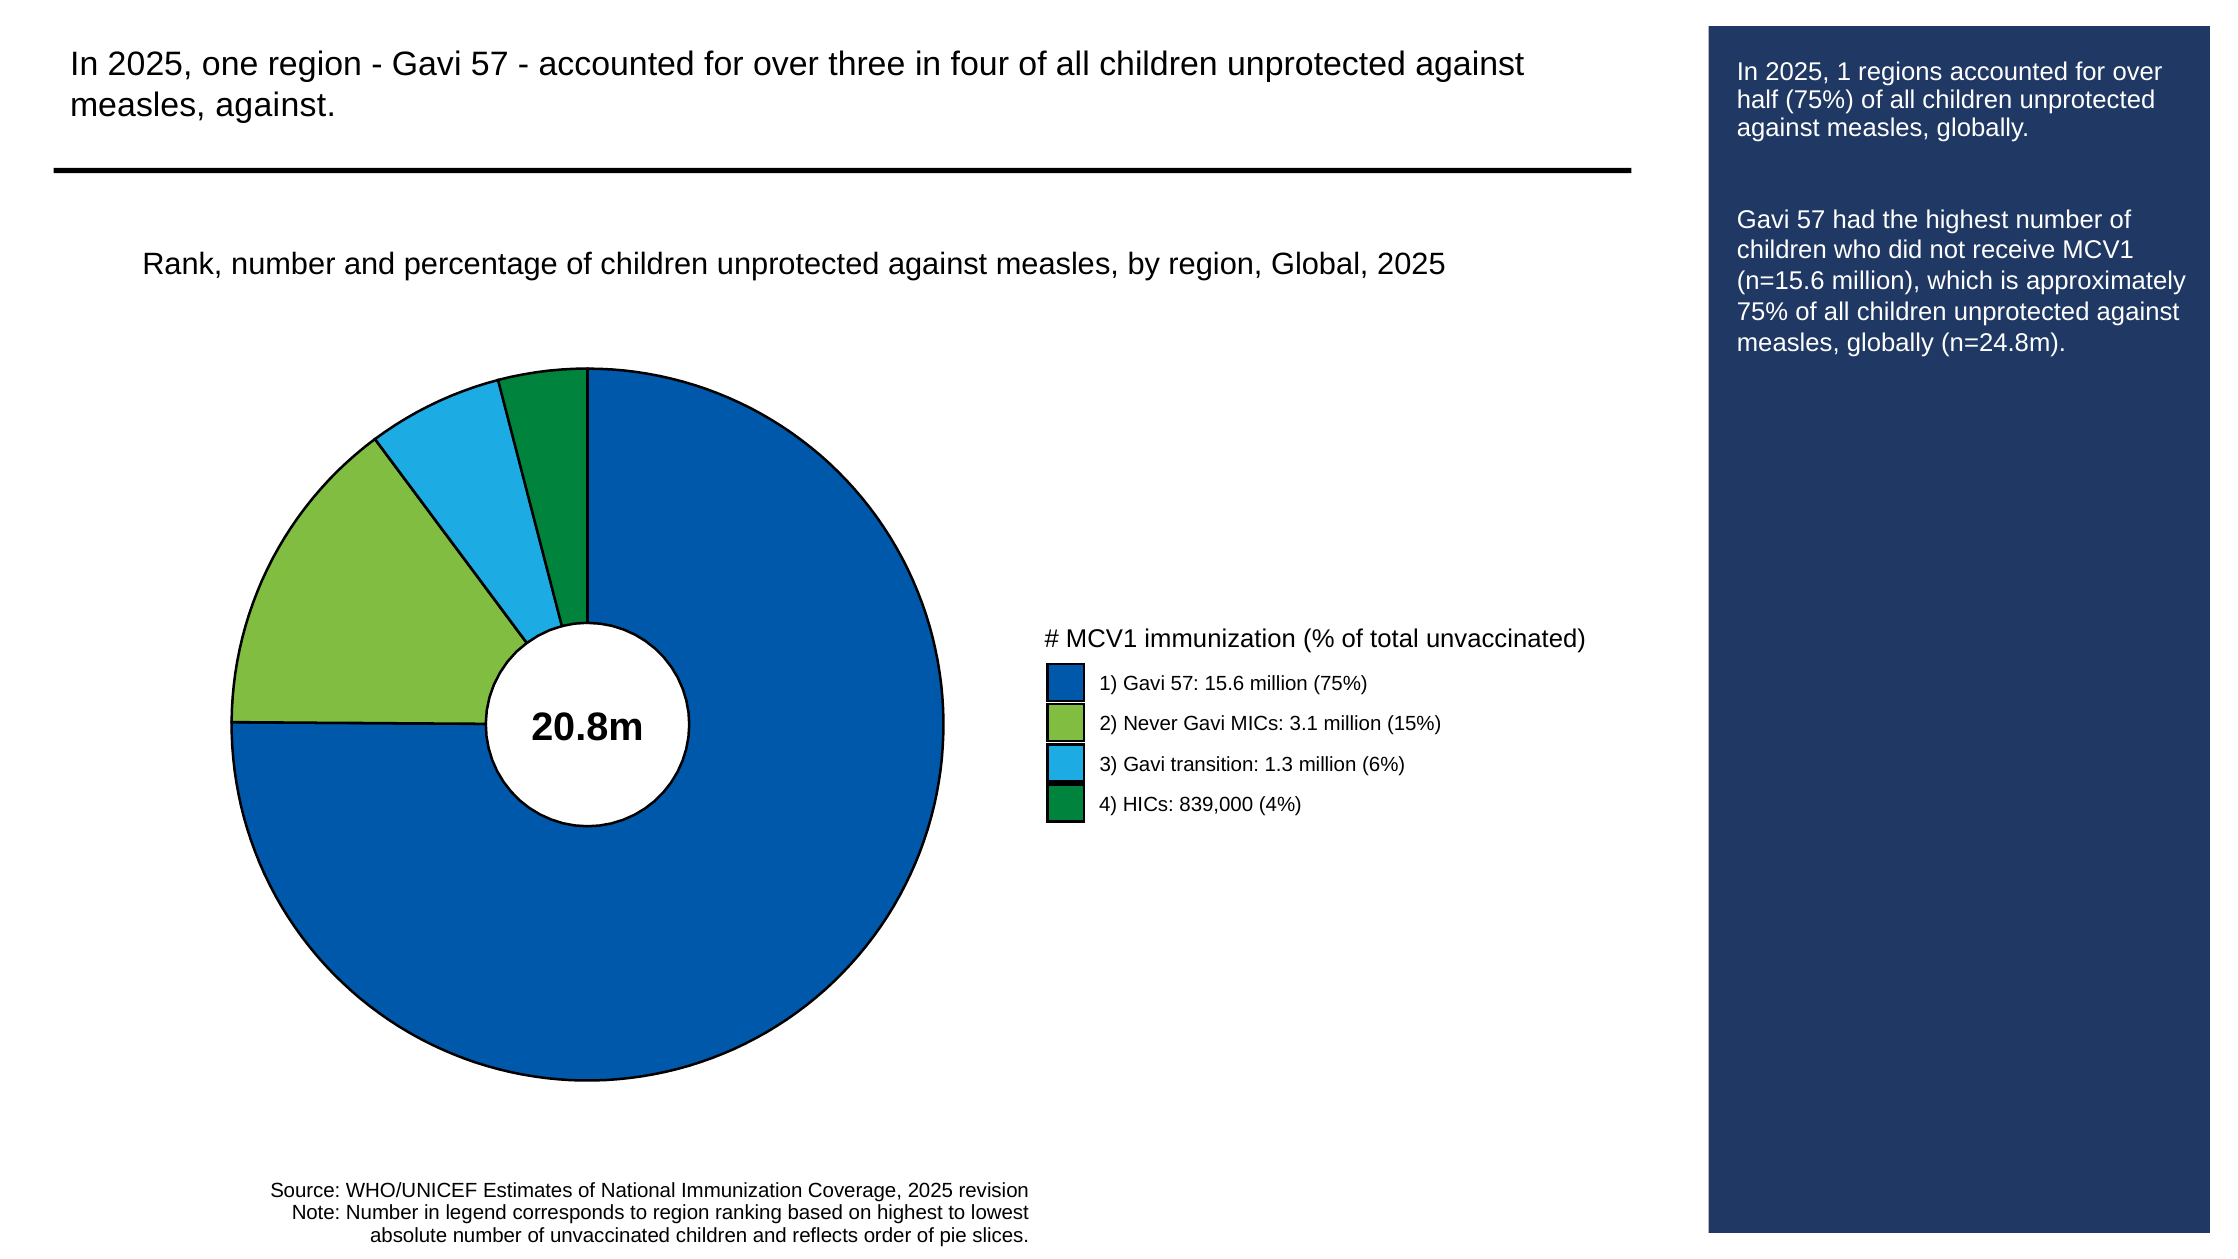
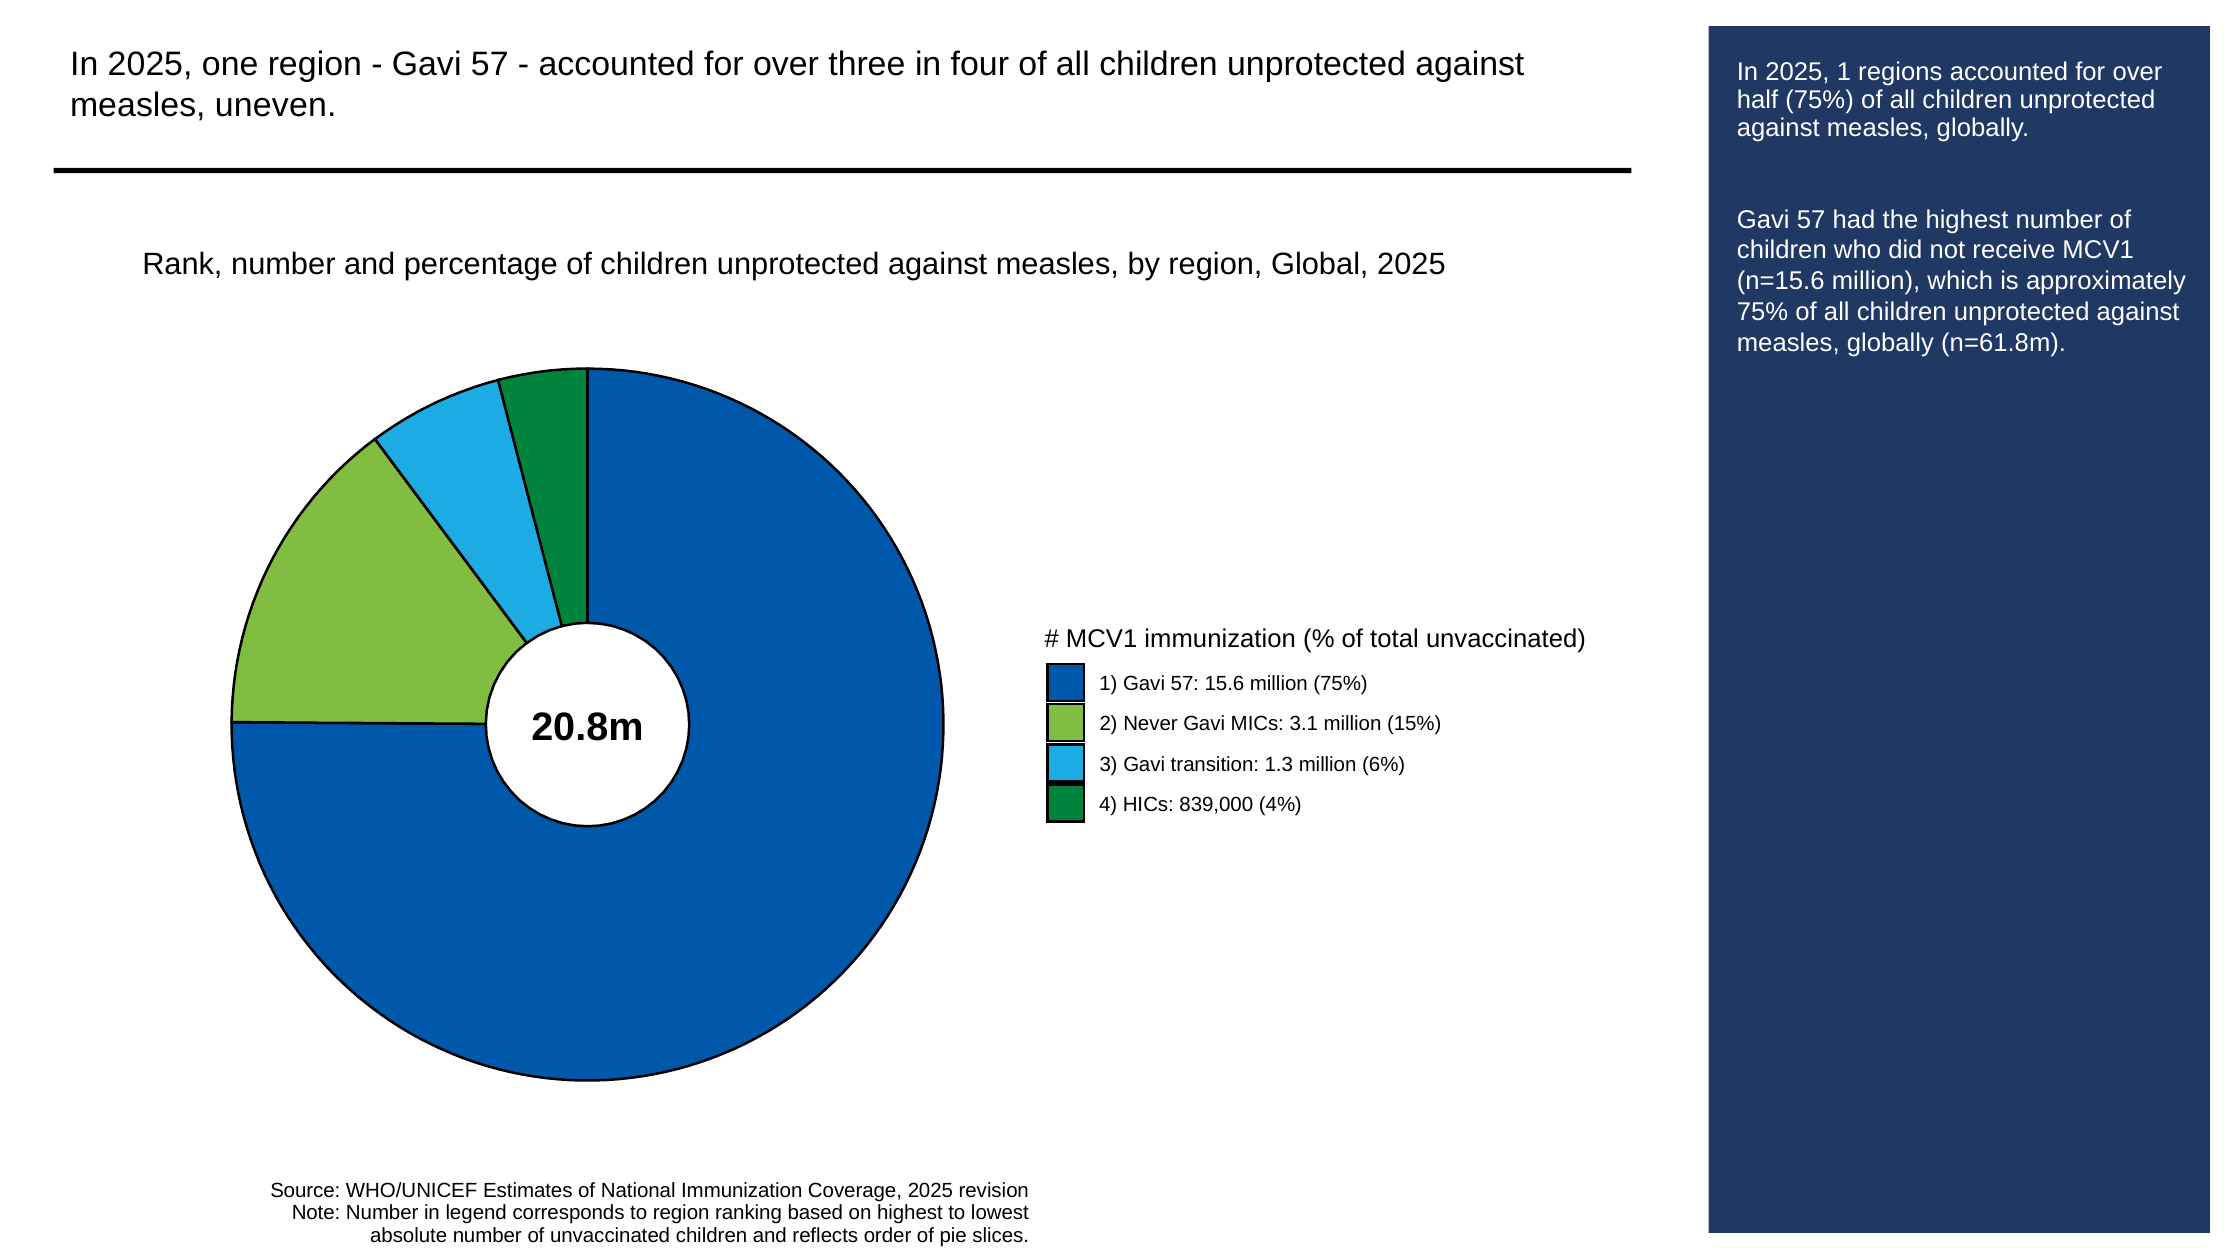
measles against: against -> uneven
n=24.8m: n=24.8m -> n=61.8m
